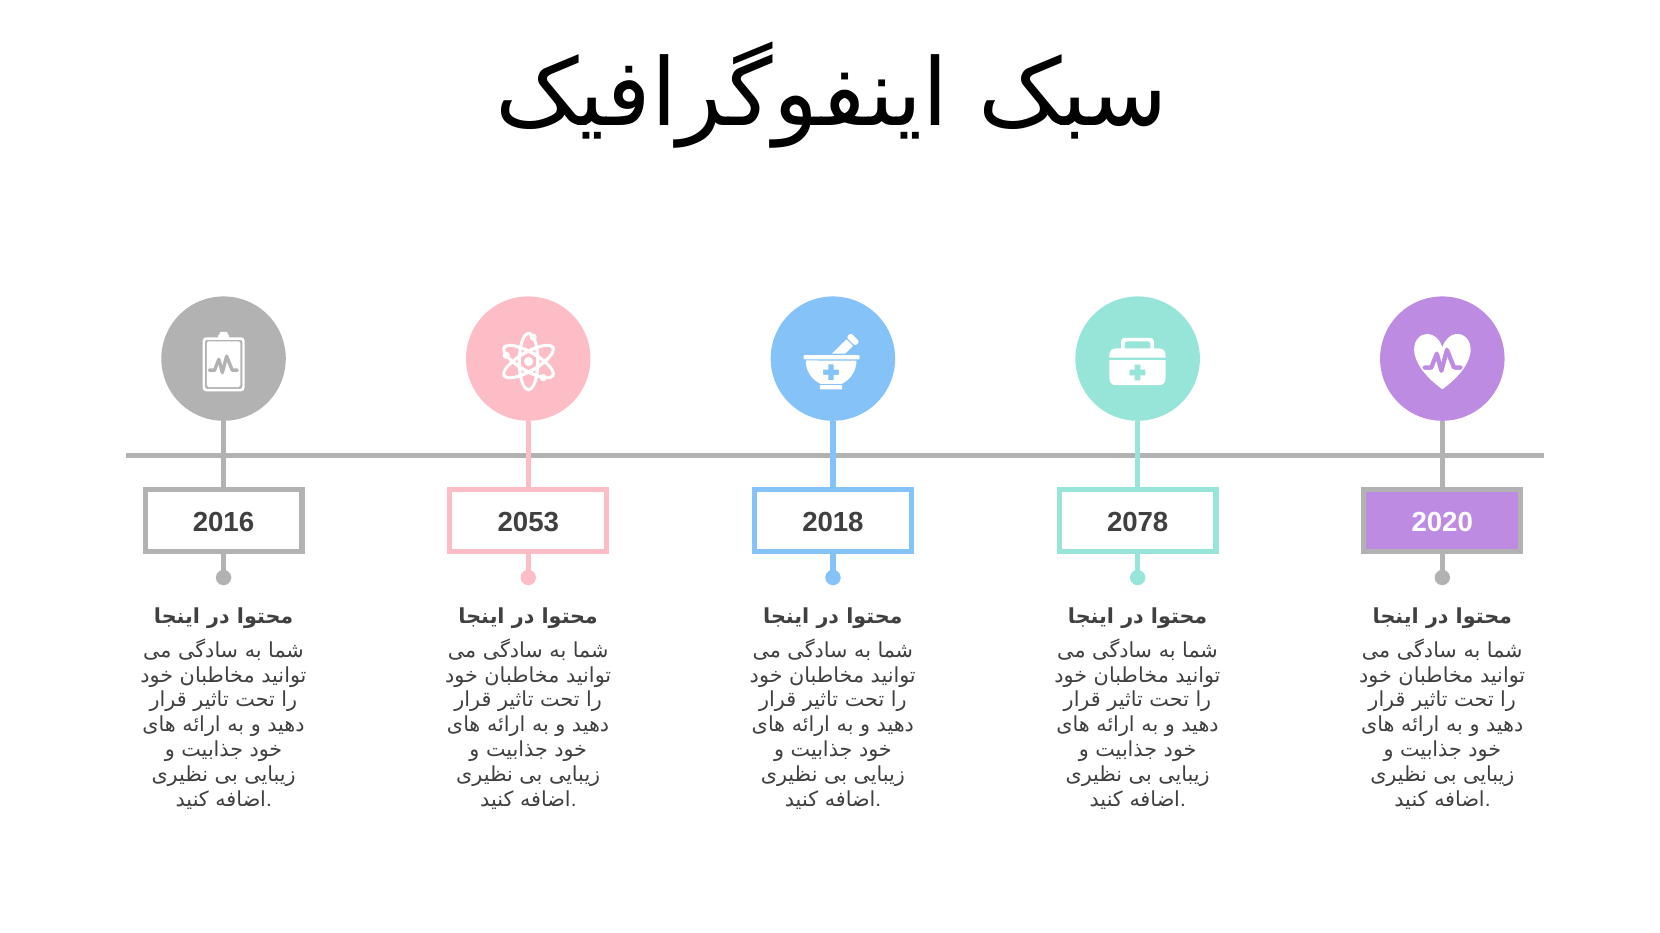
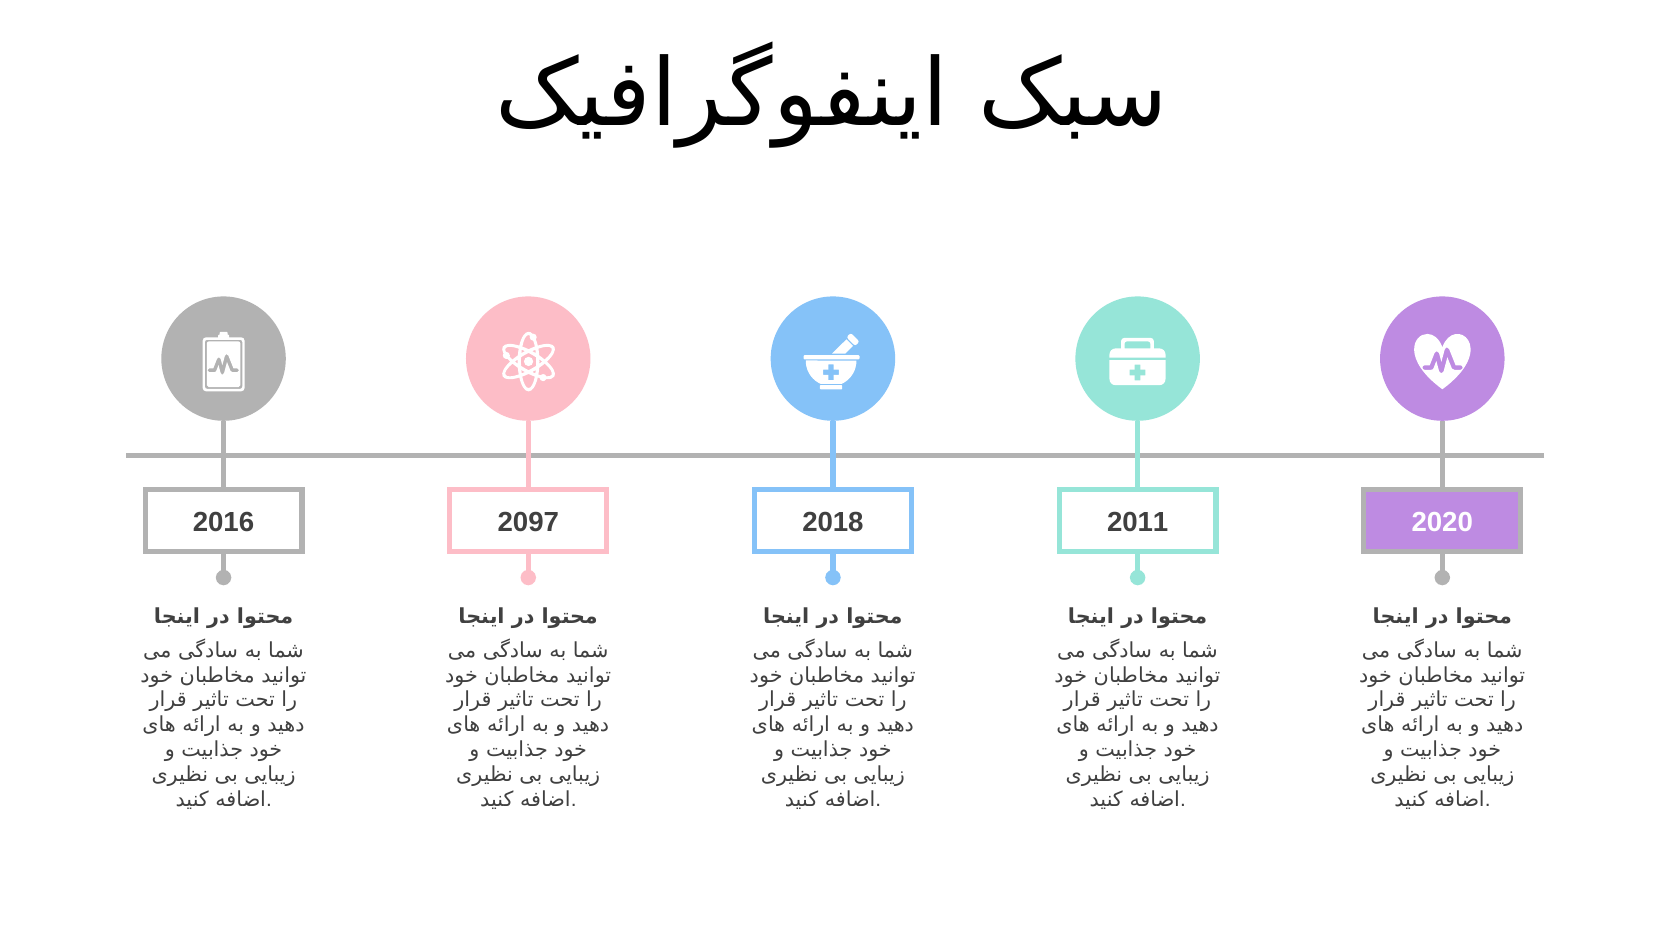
2053: 2053 -> 2097
2078: 2078 -> 2011
